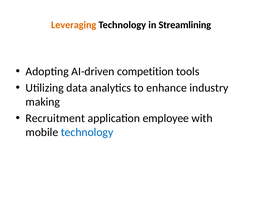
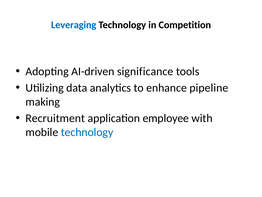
Leveraging colour: orange -> blue
Streamlining: Streamlining -> Competition
competition: competition -> significance
industry: industry -> pipeline
